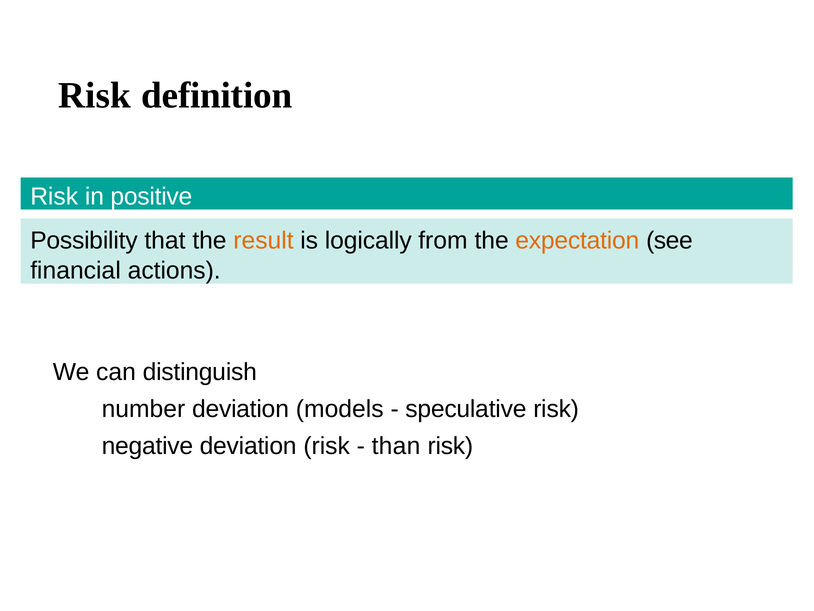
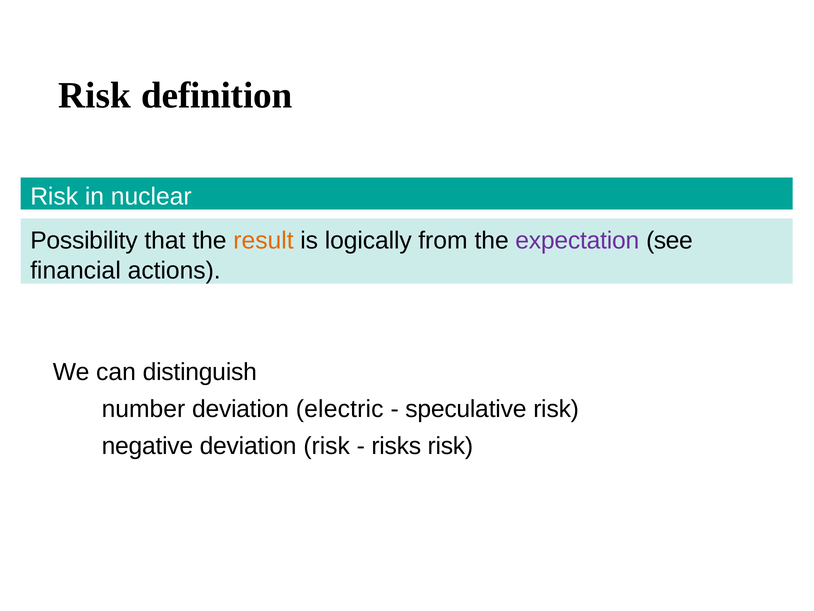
positive: positive -> nuclear
expectation colour: orange -> purple
models: models -> electric
than: than -> risks
